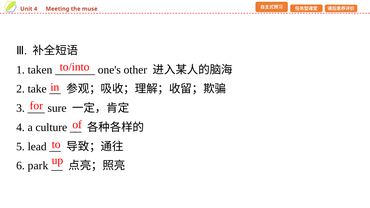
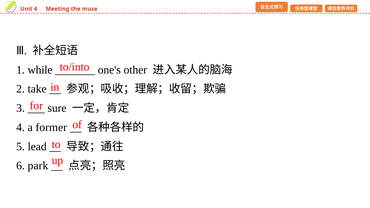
taken: taken -> while
culture: culture -> former
